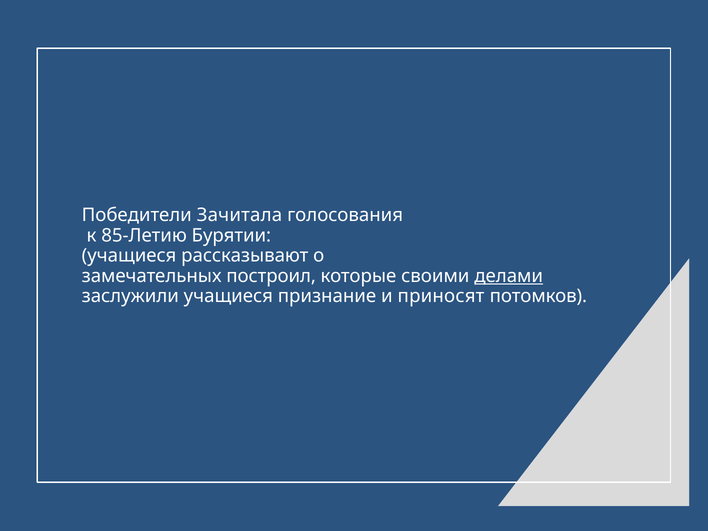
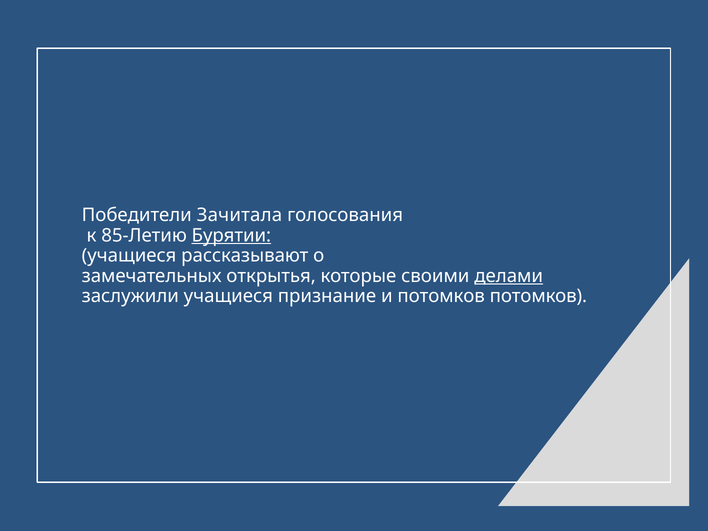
Бурятии underline: none -> present
построил: построил -> открытья
и приносят: приносят -> потомков
